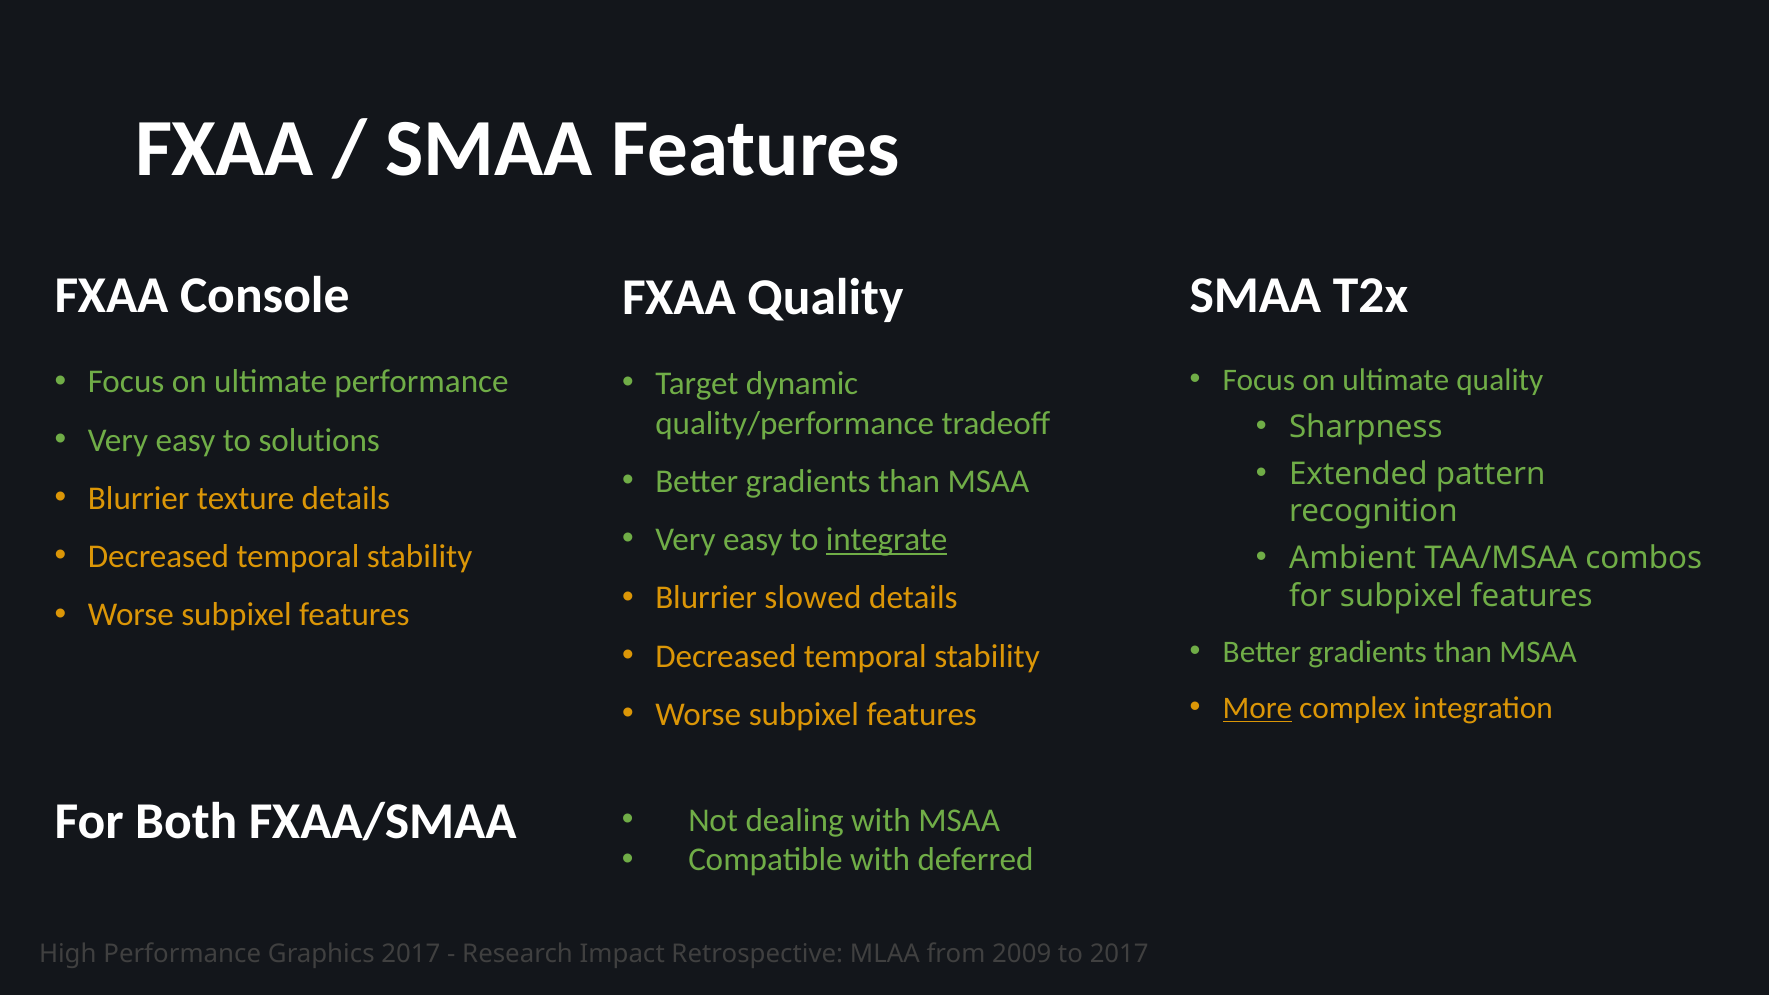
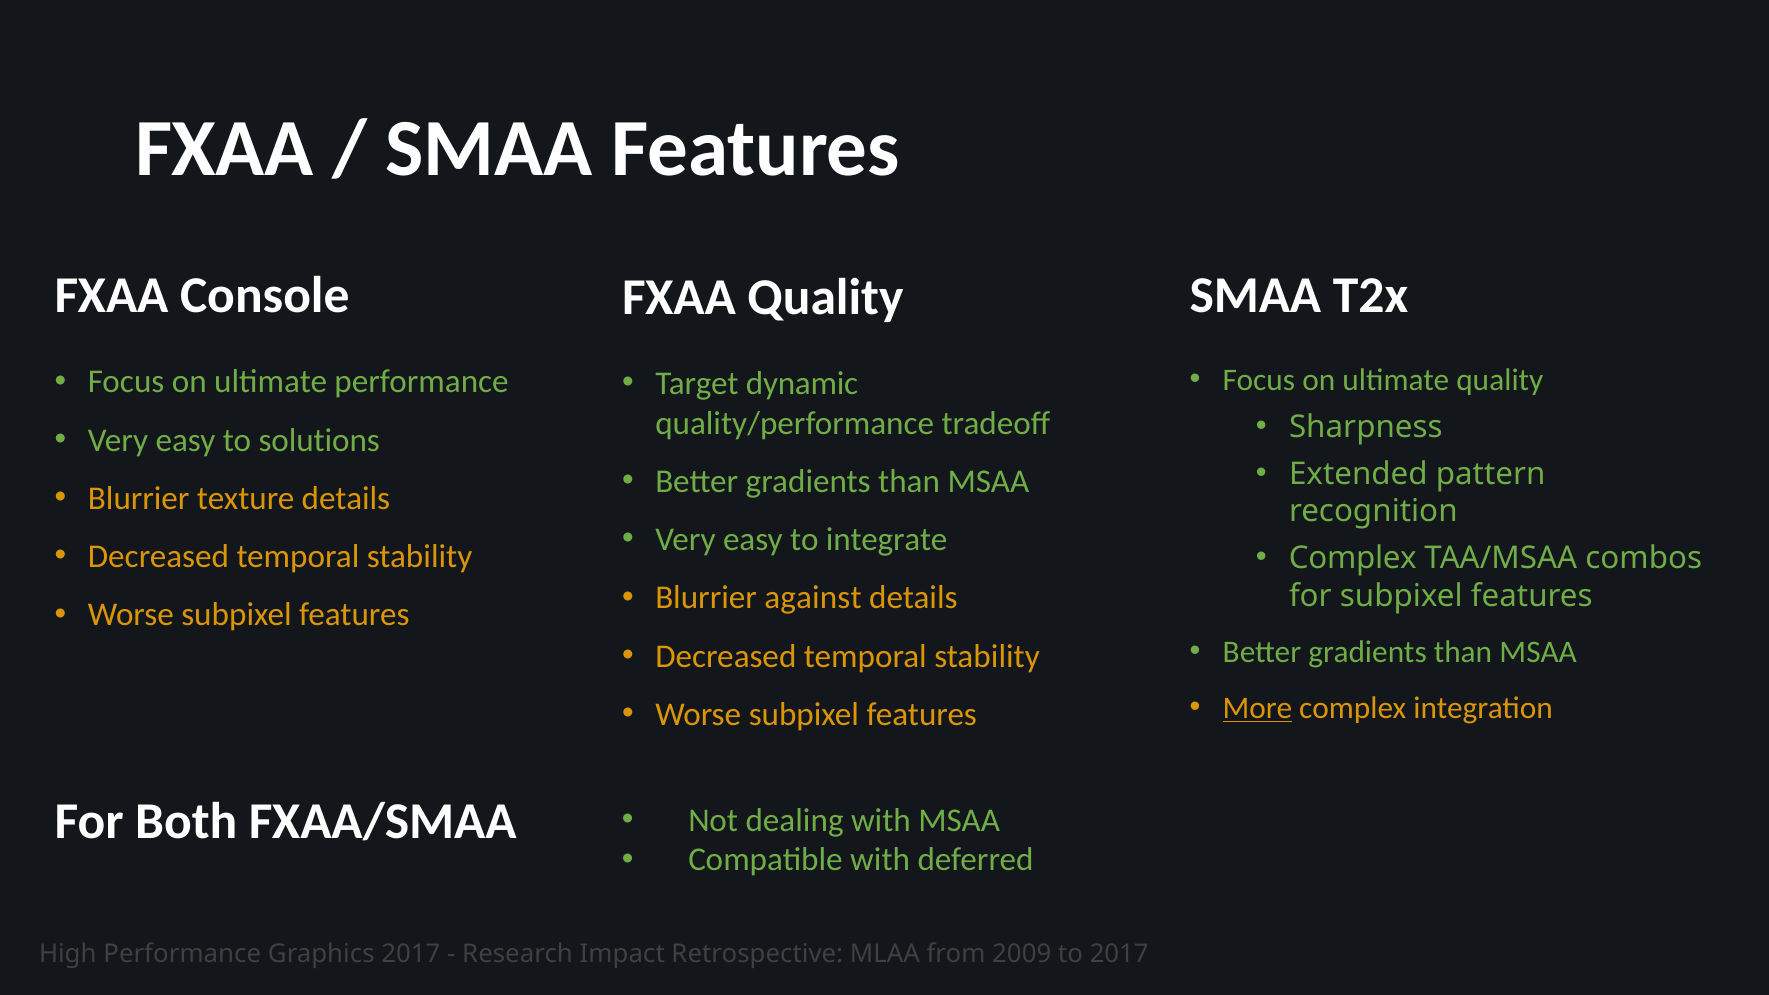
integrate underline: present -> none
Ambient at (1353, 558): Ambient -> Complex
slowed: slowed -> against
